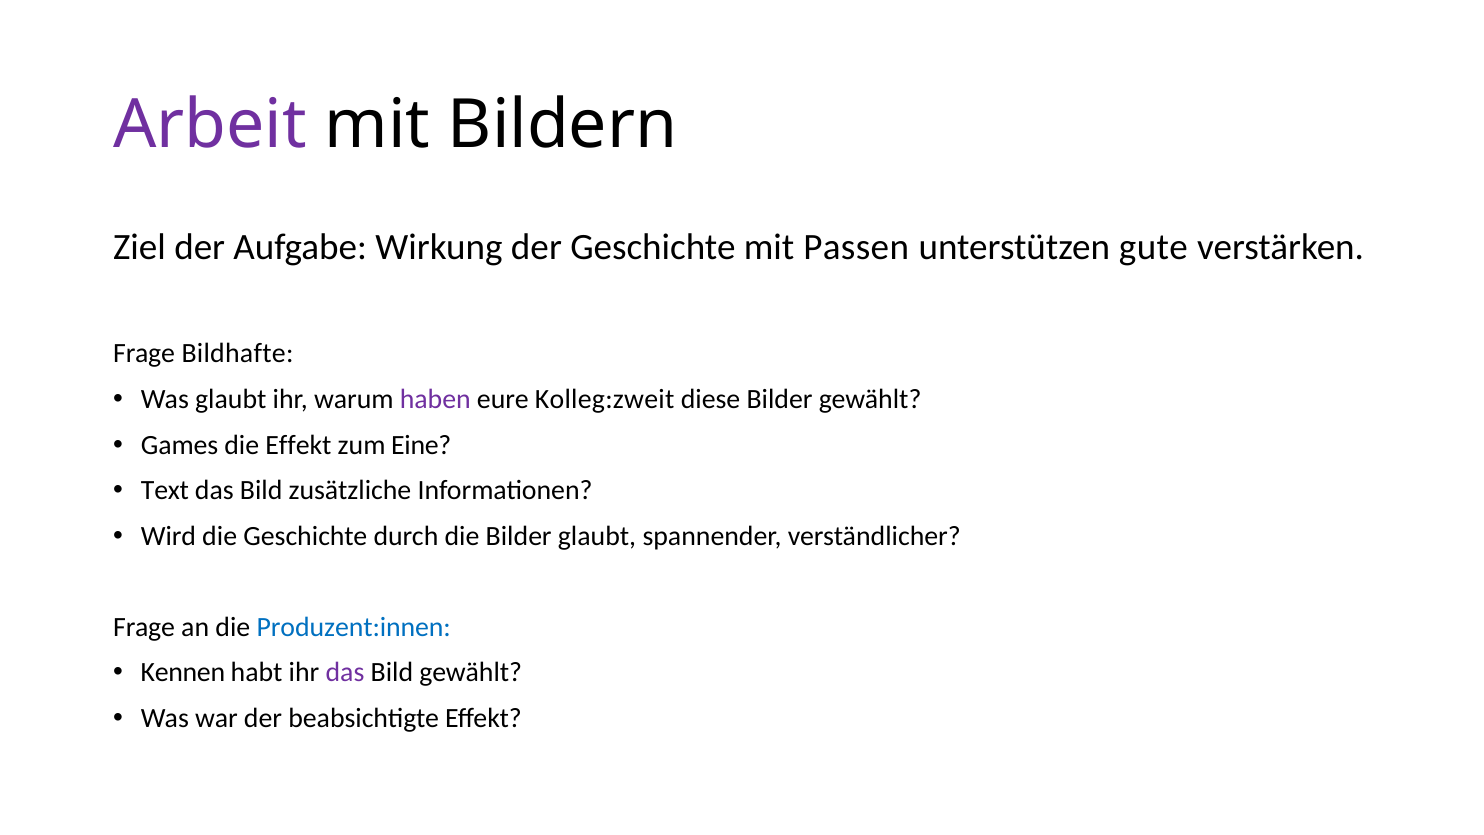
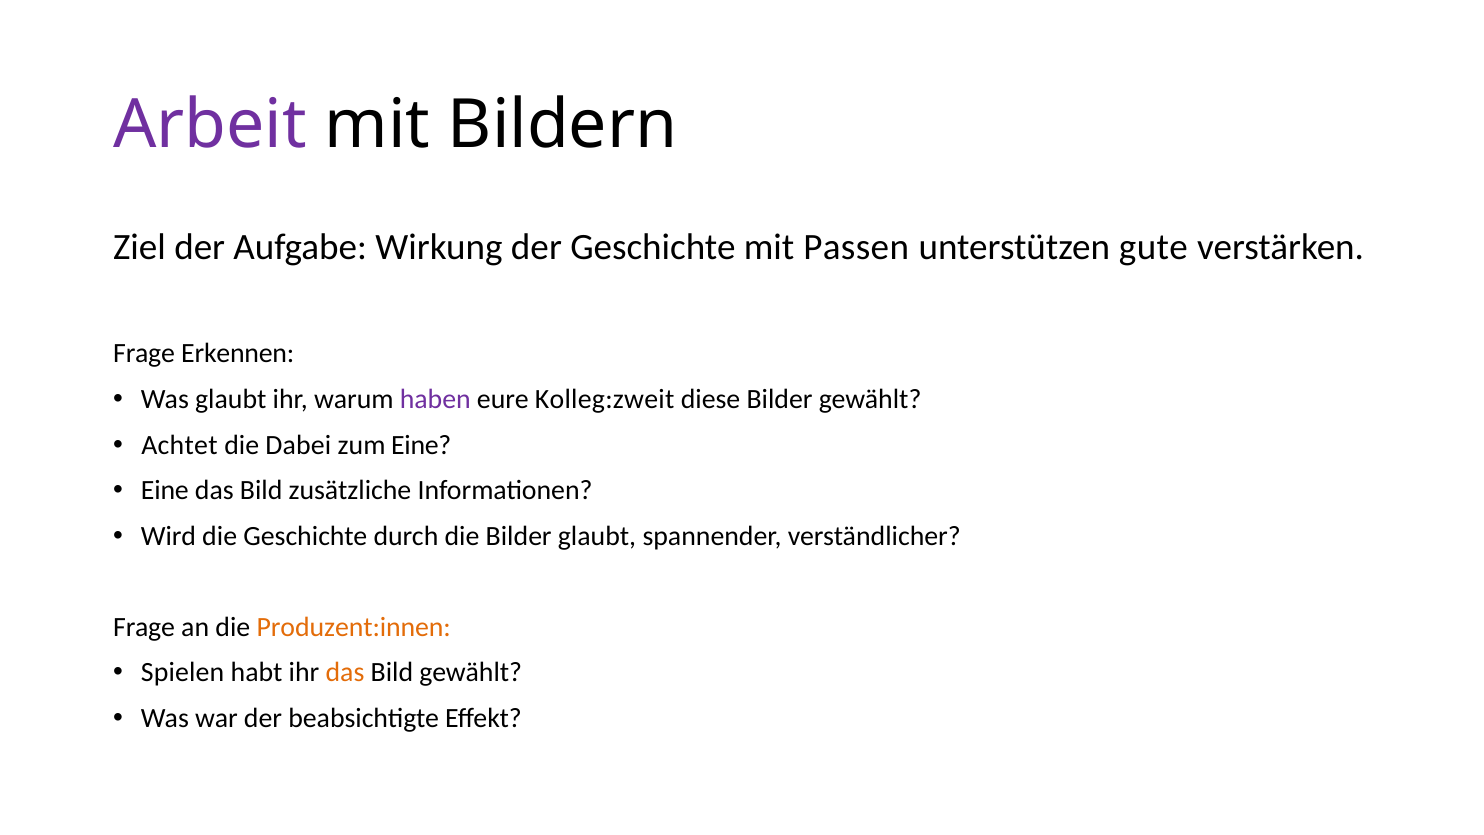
Bildhafte: Bildhafte -> Erkennen
Games: Games -> Achtet
die Effekt: Effekt -> Dabei
Text at (165, 490): Text -> Eine
Produzent:innen colour: blue -> orange
Kennen: Kennen -> Spielen
das at (345, 672) colour: purple -> orange
